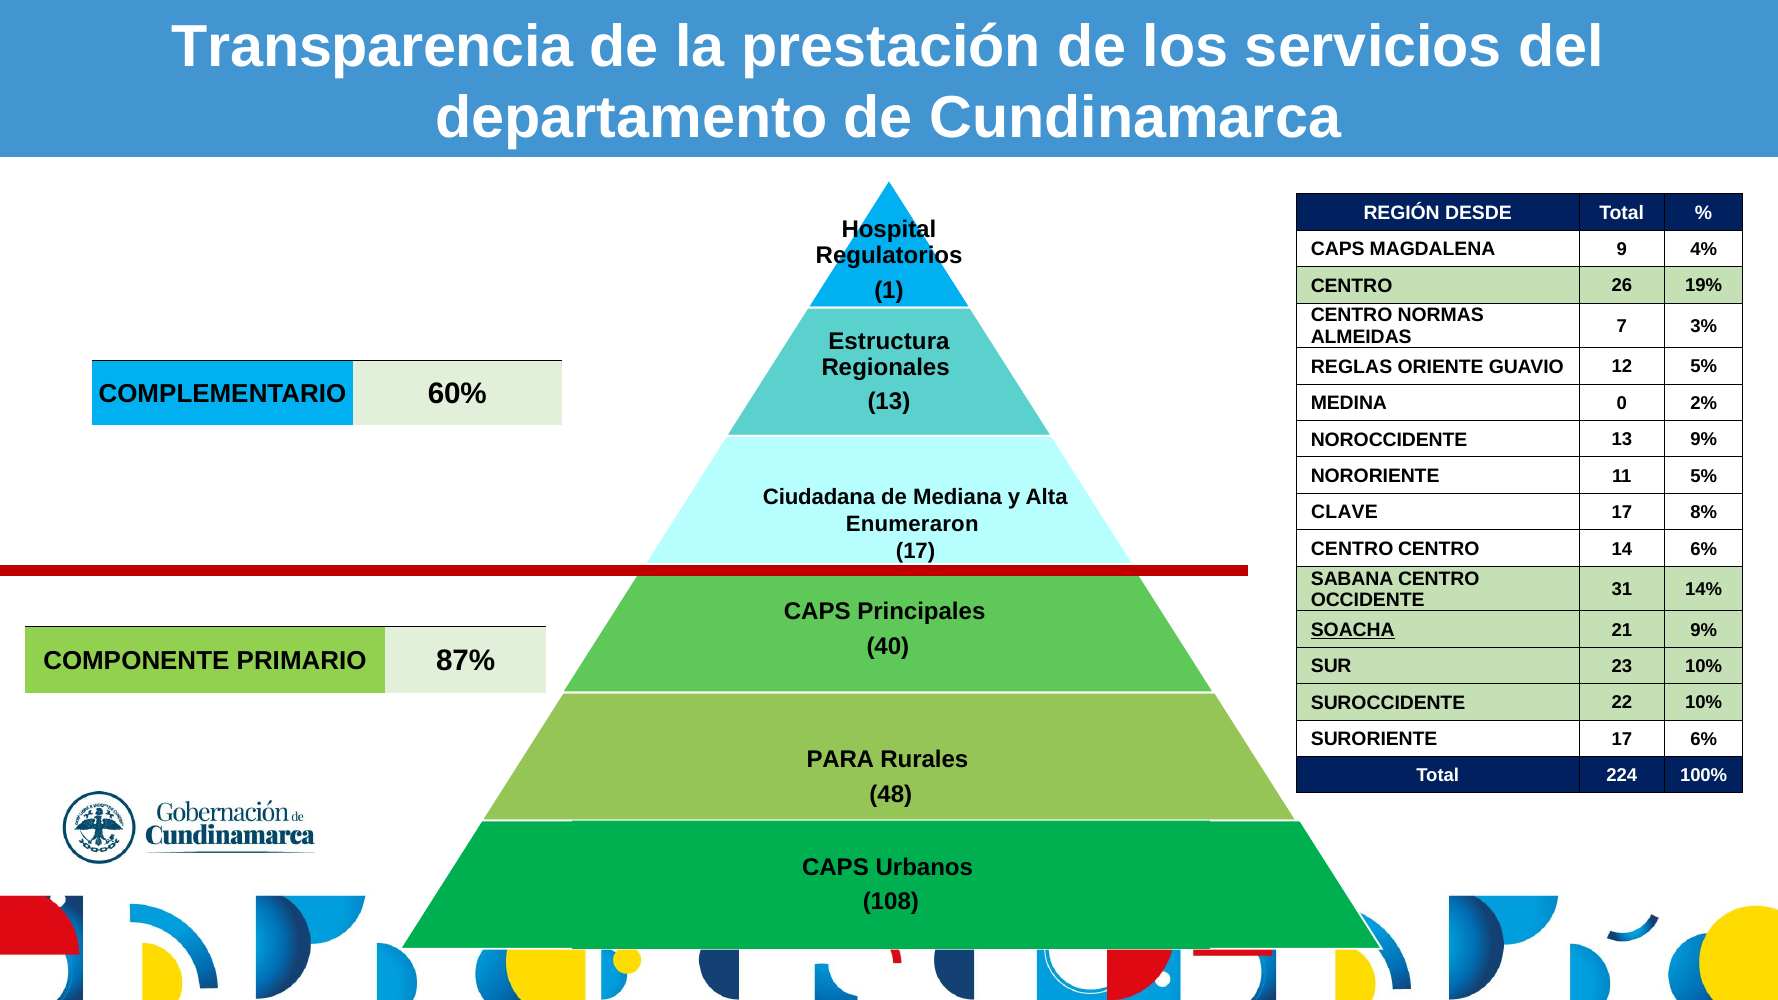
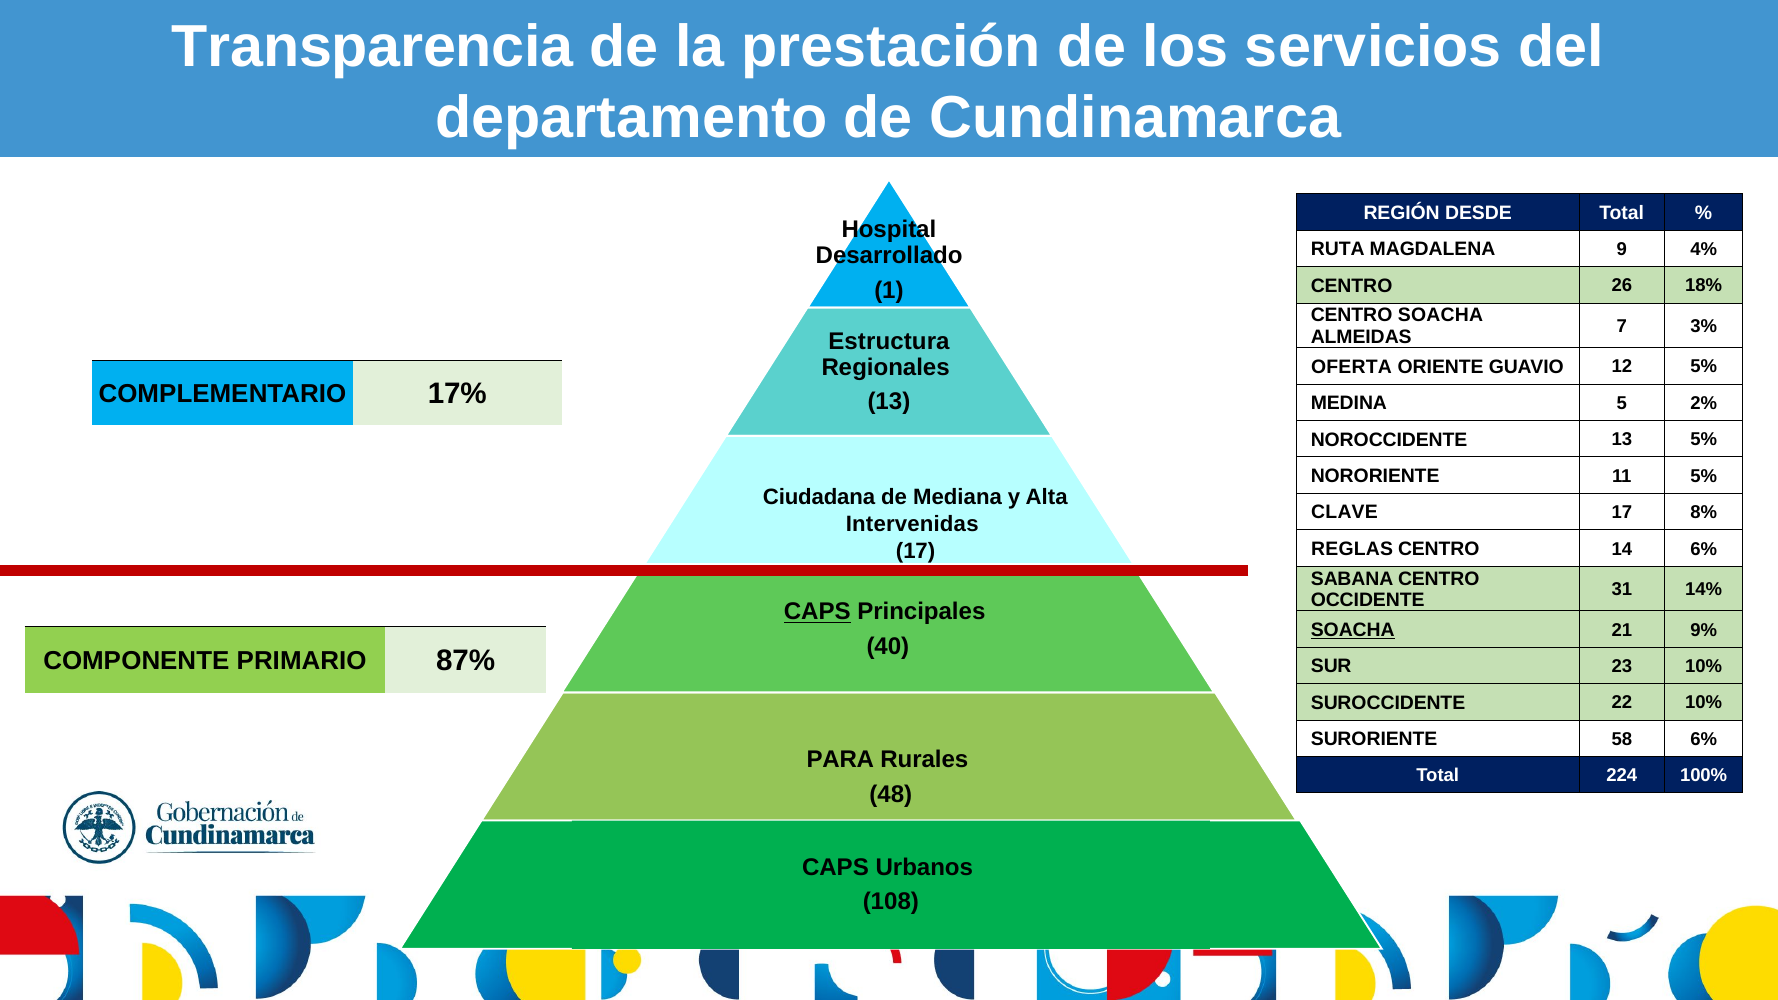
CAPS at (1338, 249): CAPS -> RUTA
Regulatorios: Regulatorios -> Desarrollado
19%: 19% -> 18%
CENTRO NORMAS: NORMAS -> SOACHA
REGLAS: REGLAS -> OFERTA
60%: 60% -> 17%
0: 0 -> 5
13 9%: 9% -> 5%
Enumeraron: Enumeraron -> Intervenidas
CENTRO at (1352, 549): CENTRO -> REGLAS
CAPS at (817, 612) underline: none -> present
SURORIENTE 17: 17 -> 58
